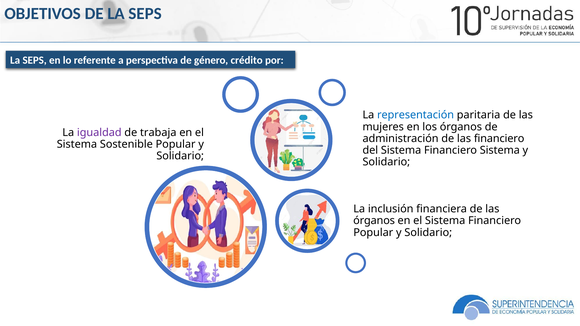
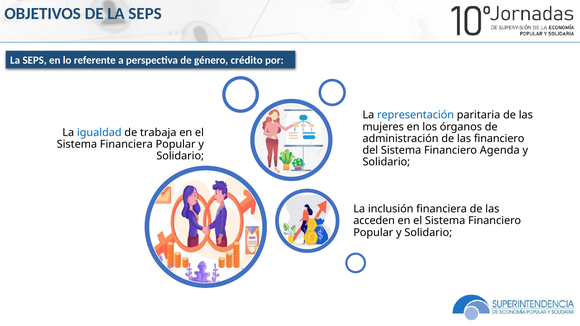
igualdad colour: purple -> blue
Sistema Sostenible: Sostenible -> Financiera
Financiero Sistema: Sistema -> Agenda
órganos at (374, 221): órganos -> acceden
